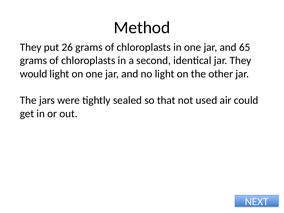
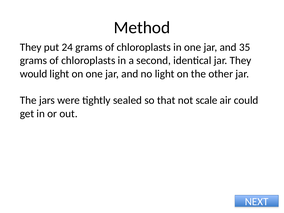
26: 26 -> 24
65: 65 -> 35
used: used -> scale
